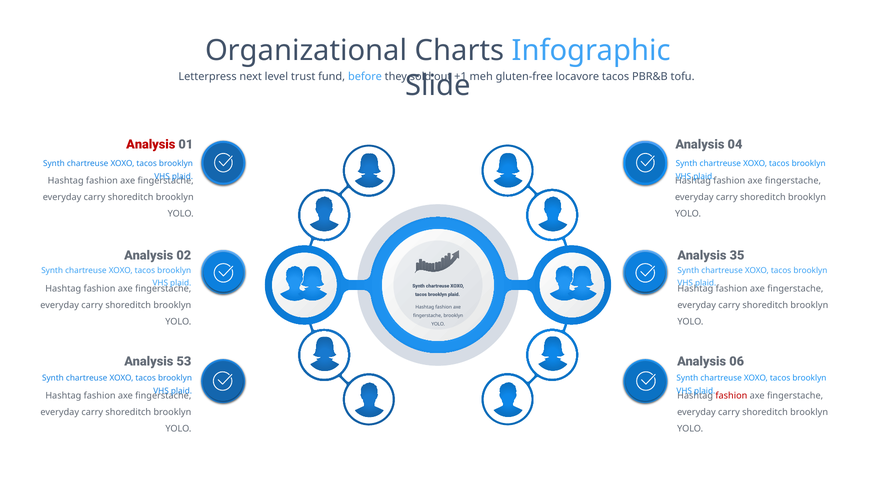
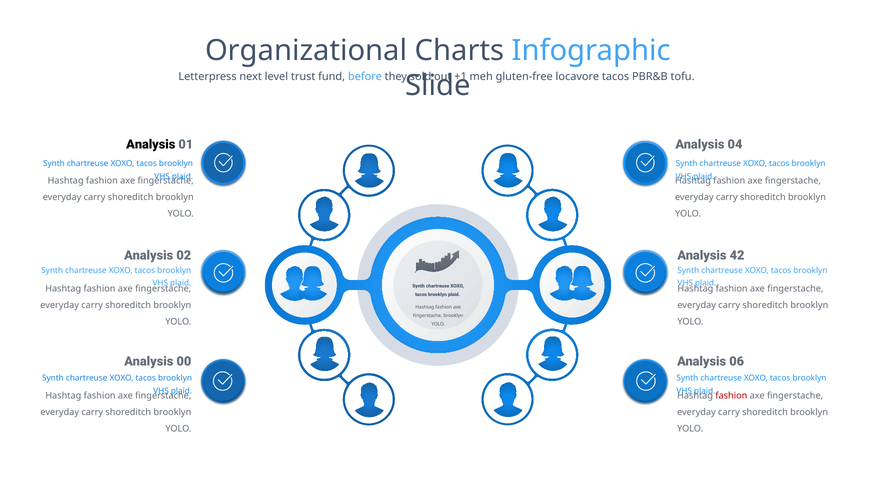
Analysis at (151, 145) colour: red -> black
35: 35 -> 42
53: 53 -> 00
